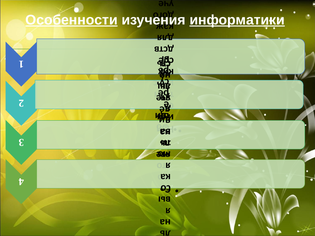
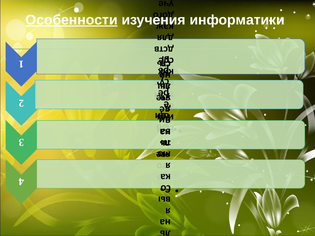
информатики underline: present -> none
